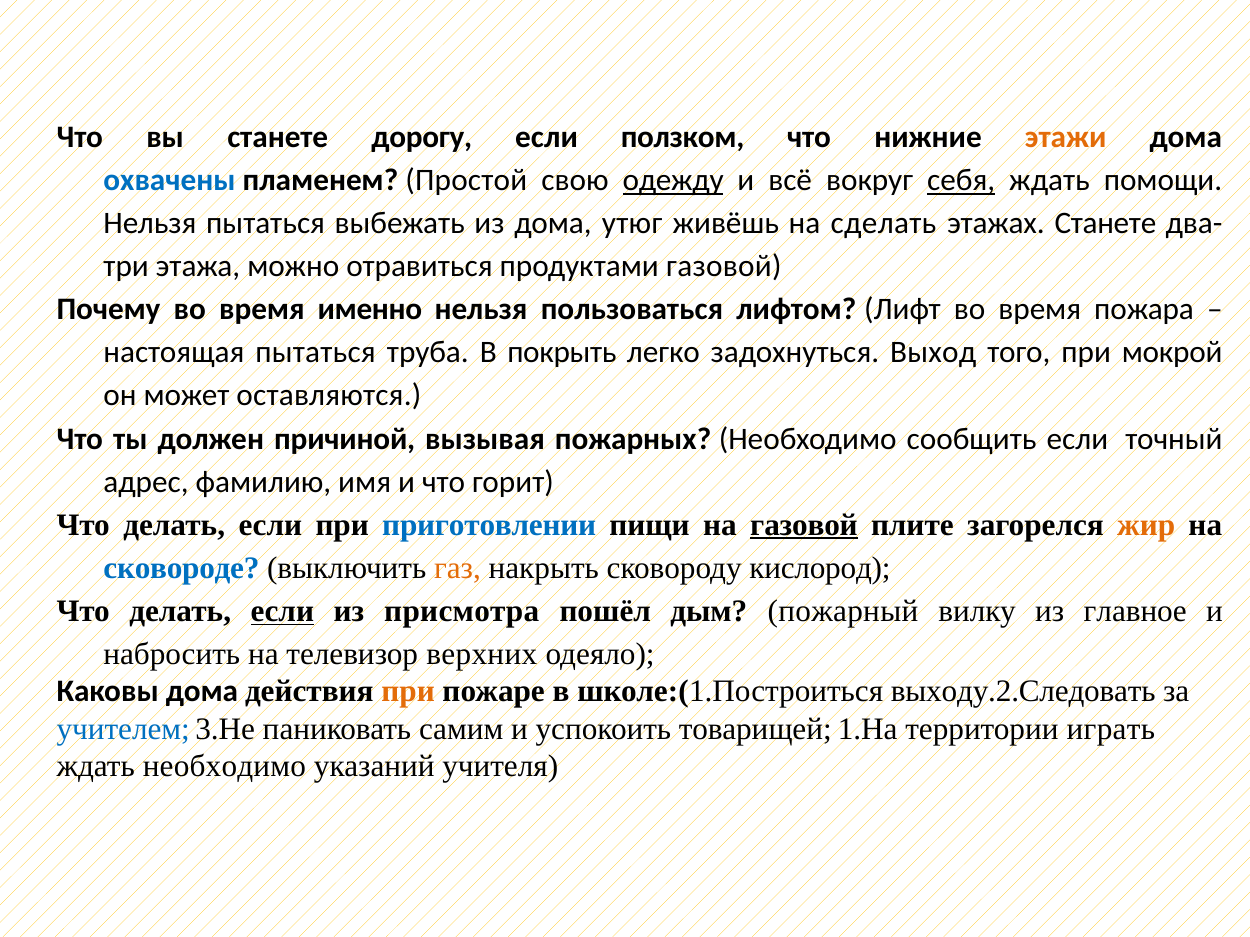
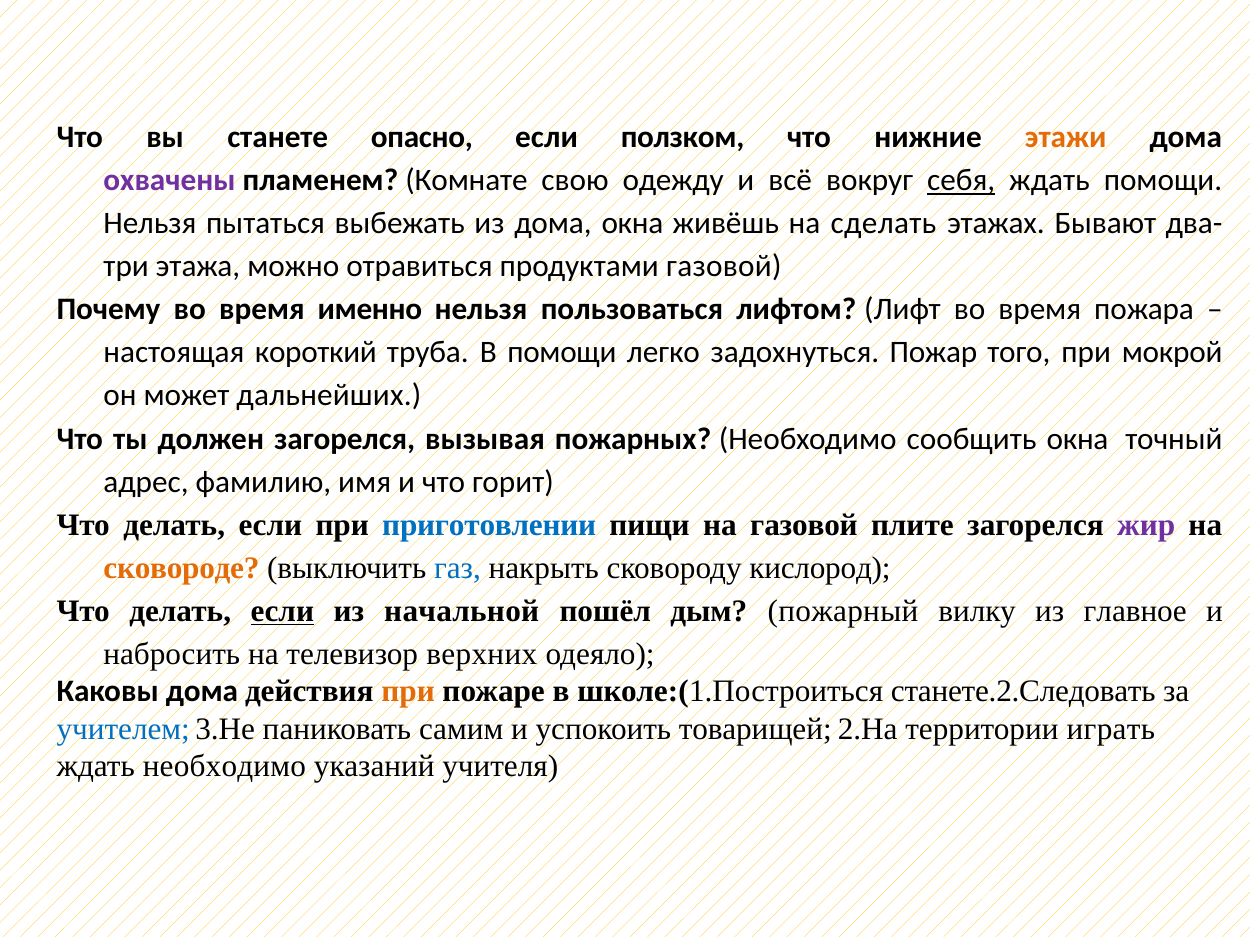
дорогу: дорогу -> опасно
охвачены colour: blue -> purple
Простой: Простой -> Комнате
одежду underline: present -> none
дома утюг: утюг -> окна
этажах Станете: Станете -> Бывают
настоящая пытаться: пытаться -> короткий
В покрыть: покрыть -> помощи
Выход: Выход -> Пожар
оставляются: оставляются -> дальнейших
должен причиной: причиной -> загорелся
сообщить если: если -> окна
газовой at (804, 525) underline: present -> none
жир colour: orange -> purple
сковороде colour: blue -> orange
газ colour: orange -> blue
присмотра: присмотра -> начальной
выходу.2.Следовать: выходу.2.Следовать -> станете.2.Следовать
1.На: 1.На -> 2.На
